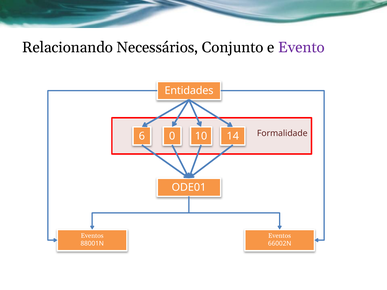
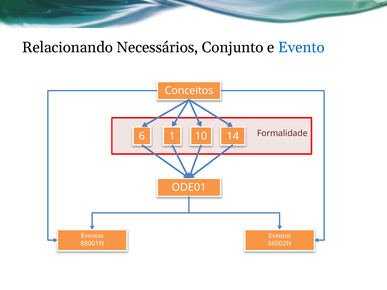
Evento colour: purple -> blue
Entidades: Entidades -> Conceitos
0: 0 -> 1
